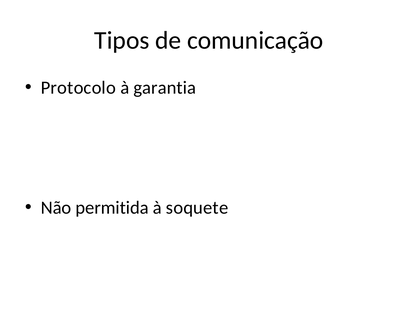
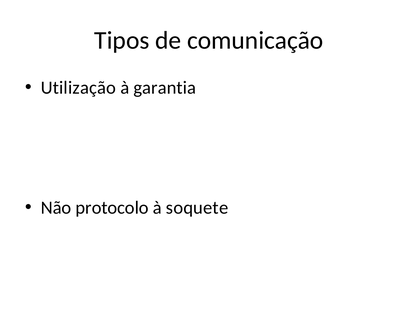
Protocolo: Protocolo -> Utilização
permitida: permitida -> protocolo
